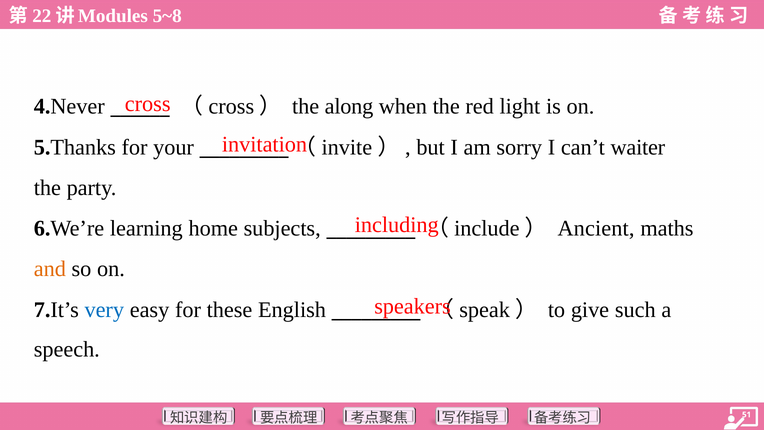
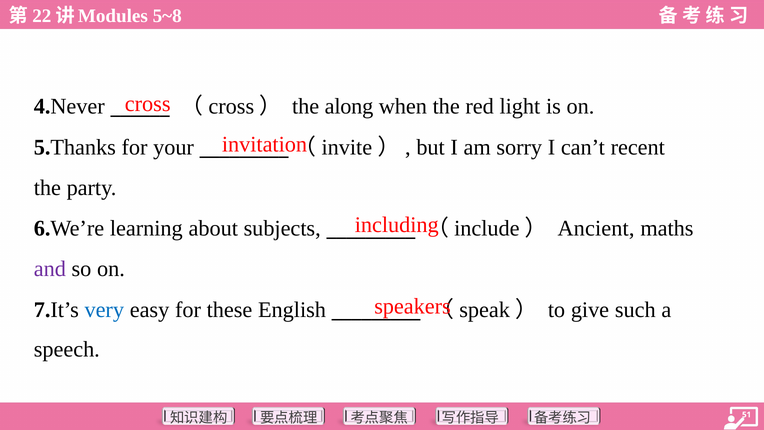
waiter: waiter -> recent
home: home -> about
and colour: orange -> purple
